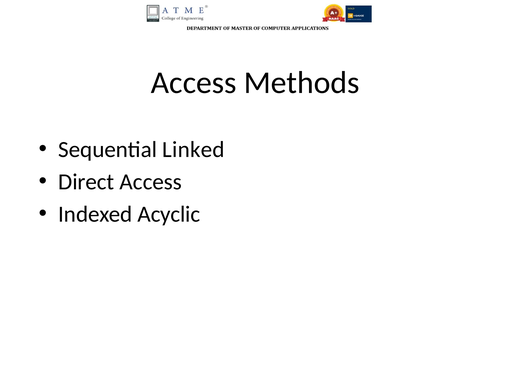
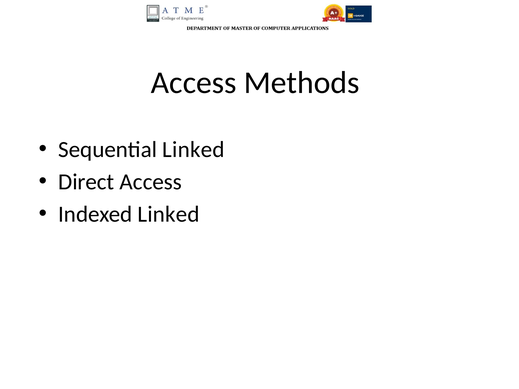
Indexed Acyclic: Acyclic -> Linked
